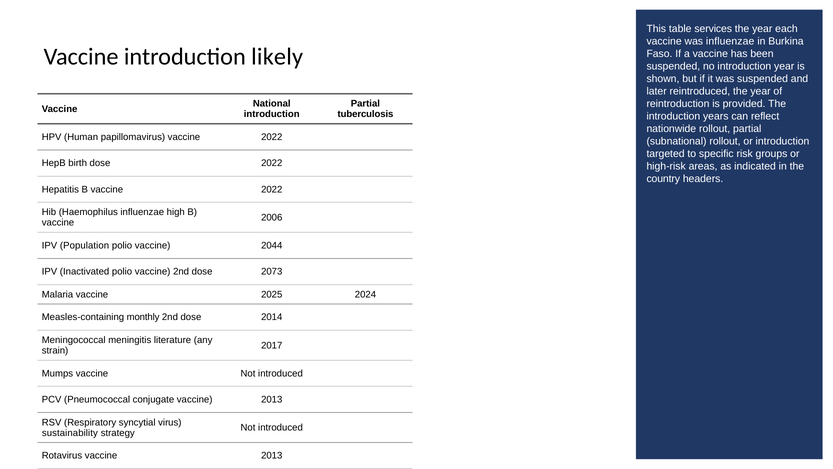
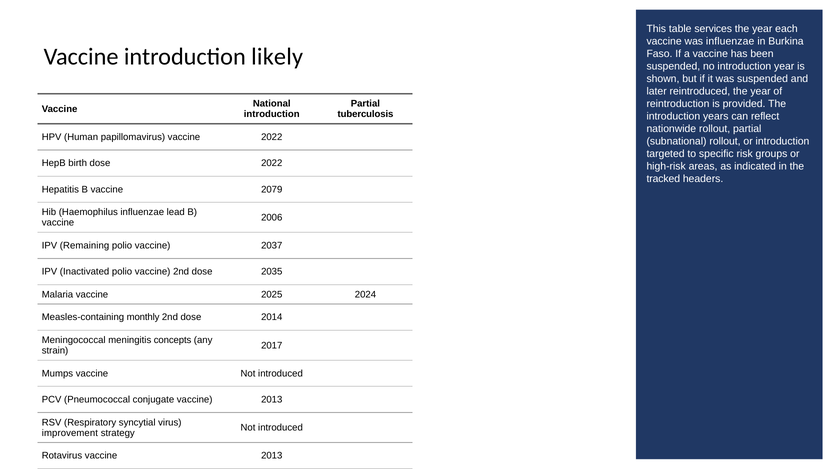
country: country -> tracked
B vaccine 2022: 2022 -> 2079
high: high -> lead
Population: Population -> Remaining
2044: 2044 -> 2037
2073: 2073 -> 2035
literature: literature -> concepts
sustainability: sustainability -> improvement
